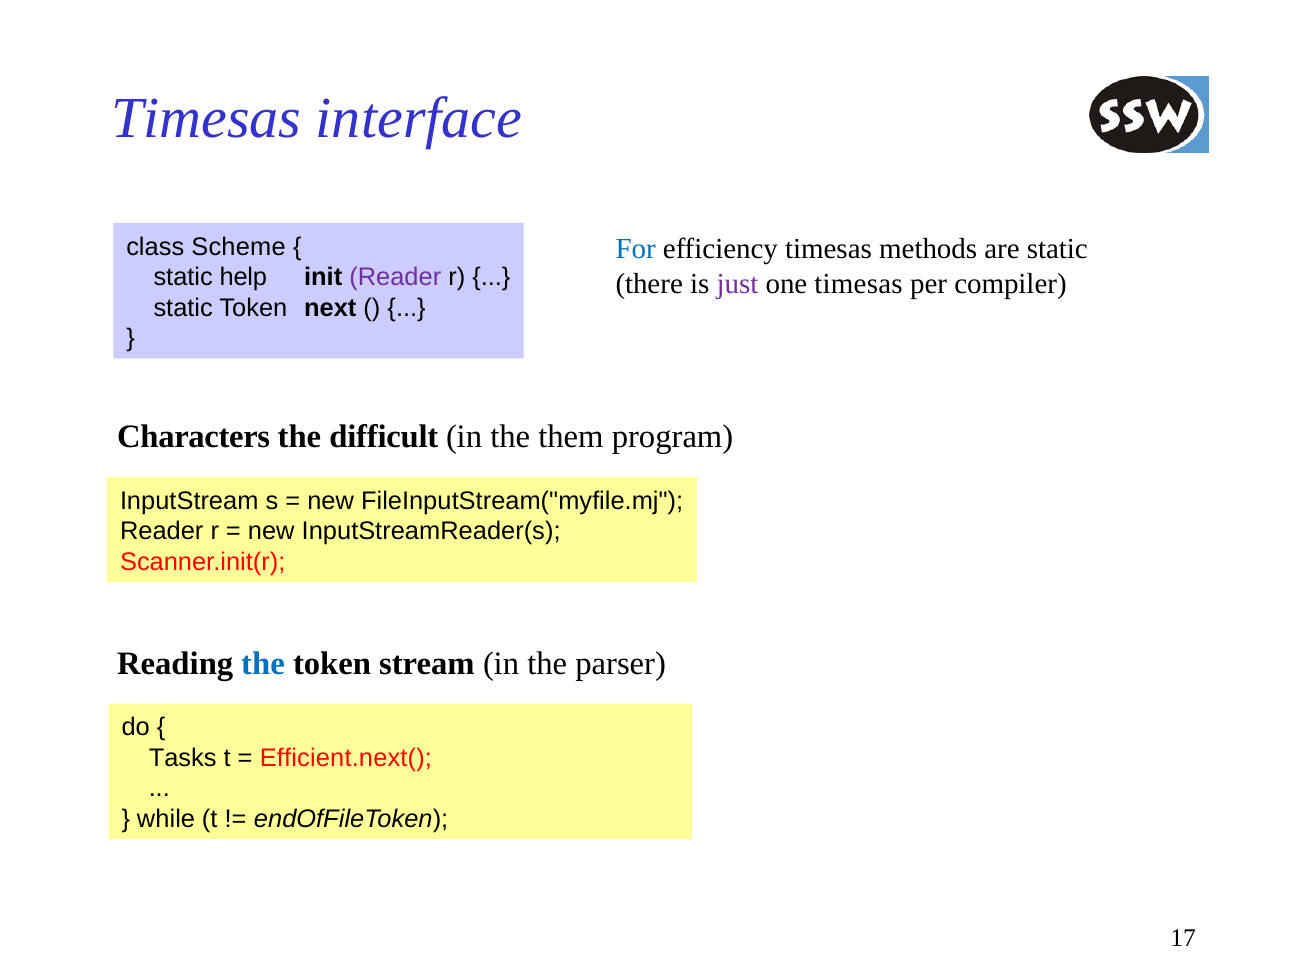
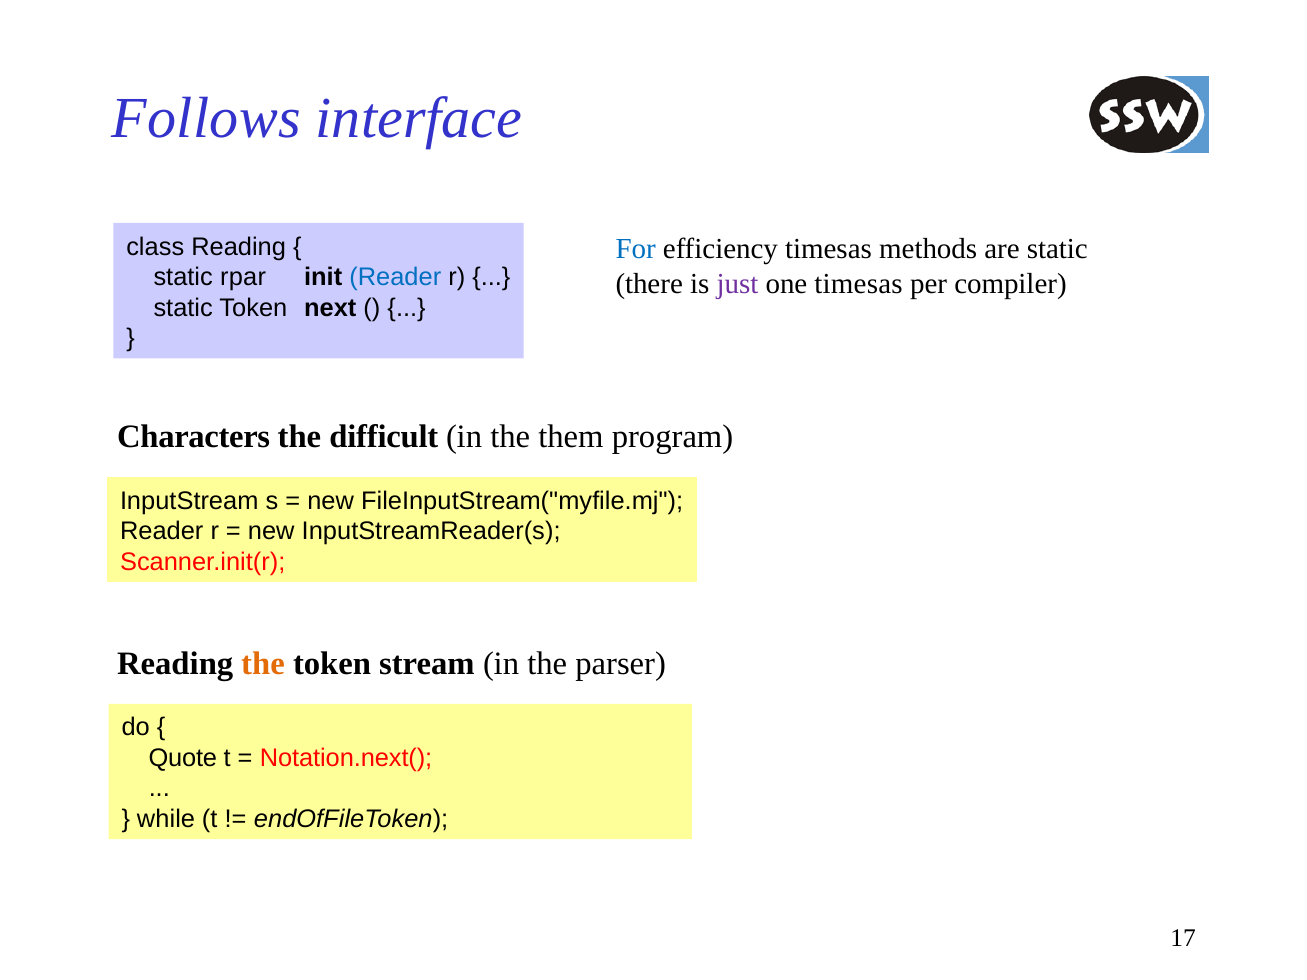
Timesas at (206, 118): Timesas -> Follows
class Scheme: Scheme -> Reading
help: help -> rpar
Reader at (395, 277) colour: purple -> blue
the at (263, 664) colour: blue -> orange
Tasks: Tasks -> Quote
Efficient.next(: Efficient.next( -> Notation.next(
